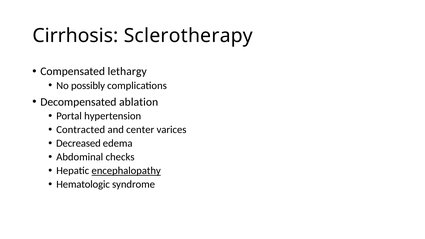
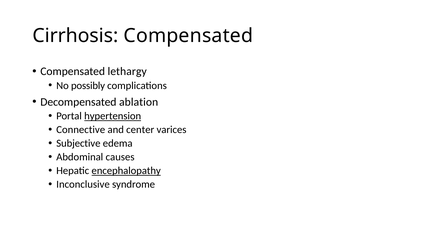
Cirrhosis Sclerotherapy: Sclerotherapy -> Compensated
hypertension underline: none -> present
Contracted: Contracted -> Connective
Decreased: Decreased -> Subjective
checks: checks -> causes
Hematologic: Hematologic -> Inconclusive
